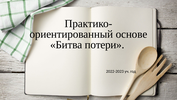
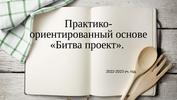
потери: потери -> проект
